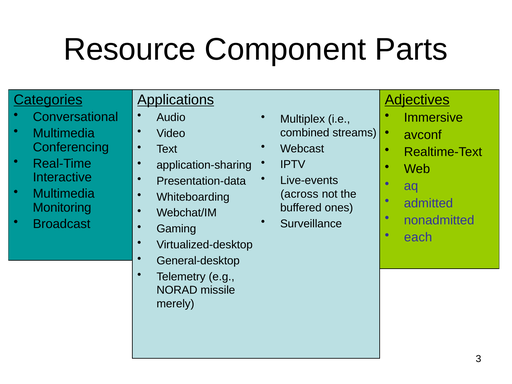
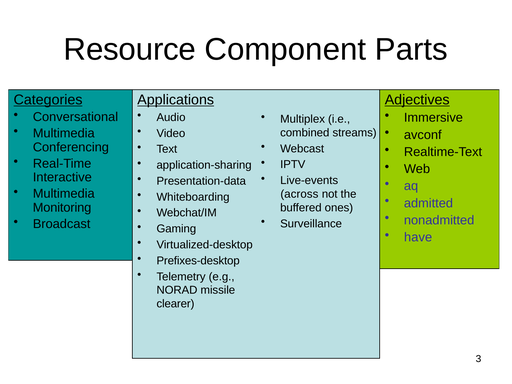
each: each -> have
General-desktop: General-desktop -> Prefixes-desktop
merely: merely -> clearer
